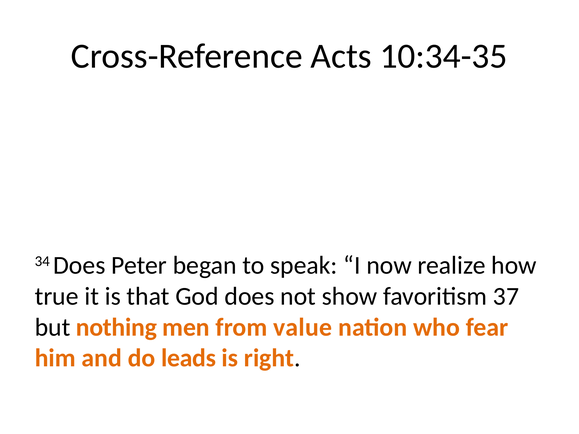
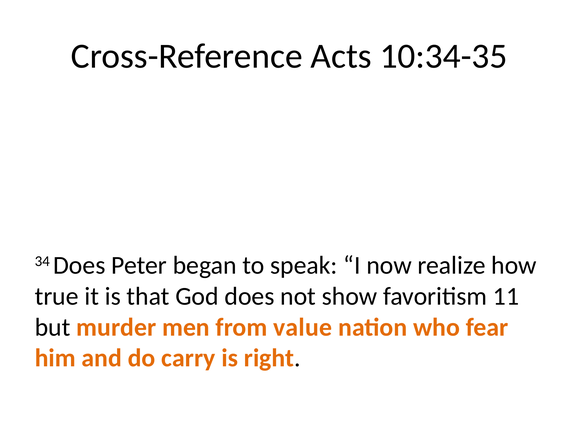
37: 37 -> 11
nothing: nothing -> murder
leads: leads -> carry
